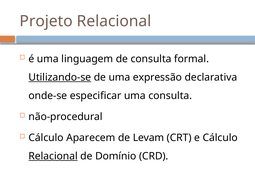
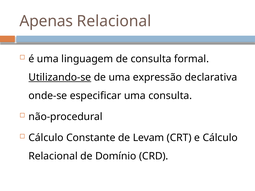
Projeto: Projeto -> Apenas
Aparecem: Aparecem -> Constante
Relacional at (53, 156) underline: present -> none
